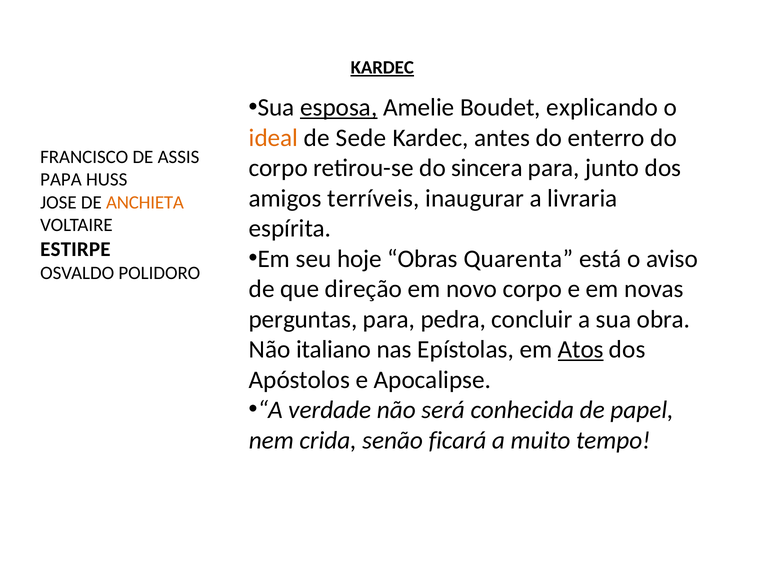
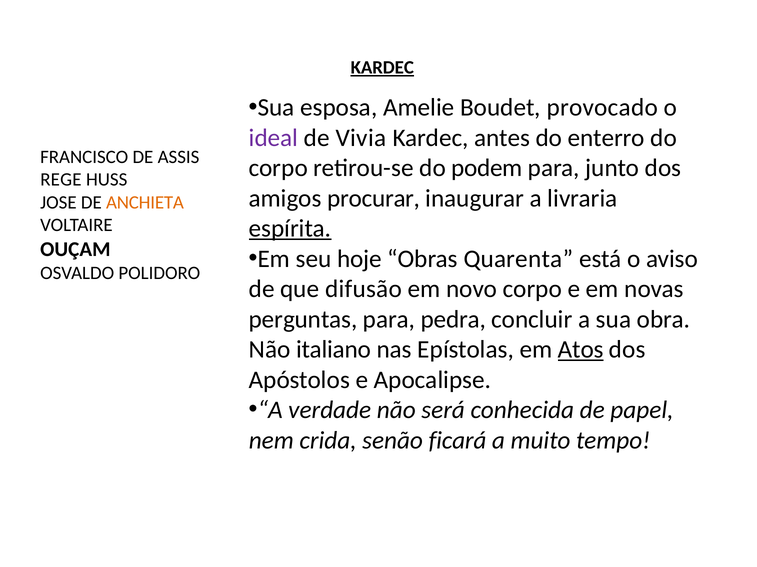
esposa underline: present -> none
explicando: explicando -> provocado
ideal colour: orange -> purple
Sede: Sede -> Vivia
sincera: sincera -> podem
PAPA: PAPA -> REGE
terríveis: terríveis -> procurar
espírita underline: none -> present
ESTIRPE: ESTIRPE -> OUÇAM
direção: direção -> difusão
